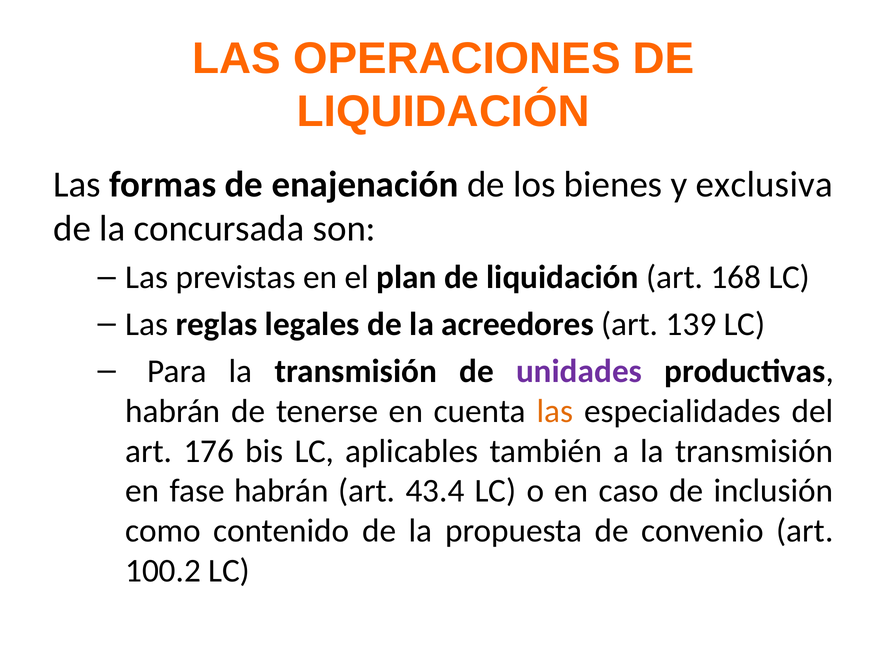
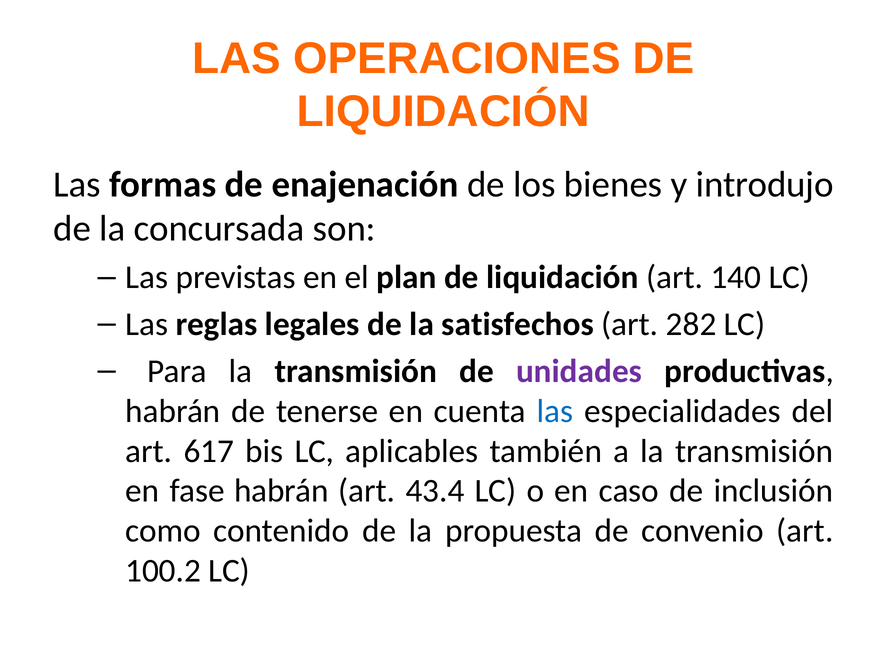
exclusiva: exclusiva -> introdujo
168: 168 -> 140
acreedores: acreedores -> satisfechos
139: 139 -> 282
las at (555, 411) colour: orange -> blue
176: 176 -> 617
